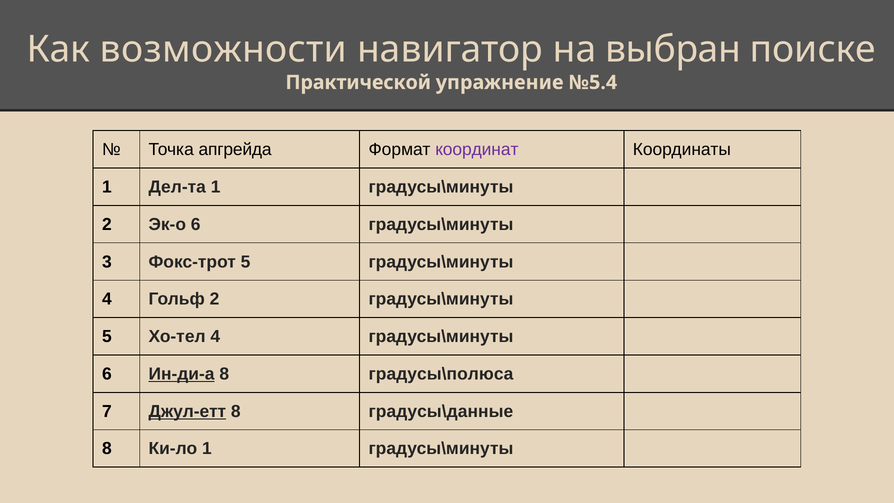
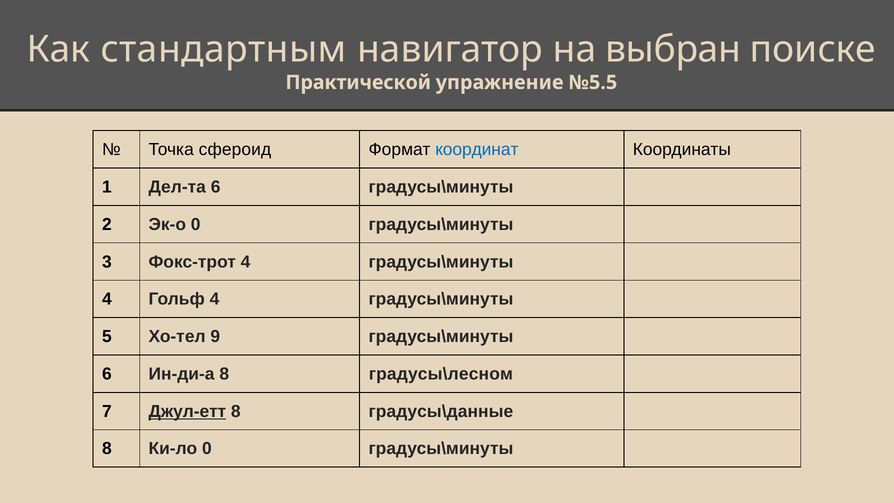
возможности: возможности -> стандартным
№5.4: №5.4 -> №5.5
апгрейда: апгрейда -> сфероид
координат colour: purple -> blue
Дел-та 1: 1 -> 6
Эк-о 6: 6 -> 0
Фокс-трот 5: 5 -> 4
Гольф 2: 2 -> 4
Хо-тел 4: 4 -> 9
Ин-ди-а underline: present -> none
градусы\полюса: градусы\полюса -> градусы\лесном
Ки-ло 1: 1 -> 0
